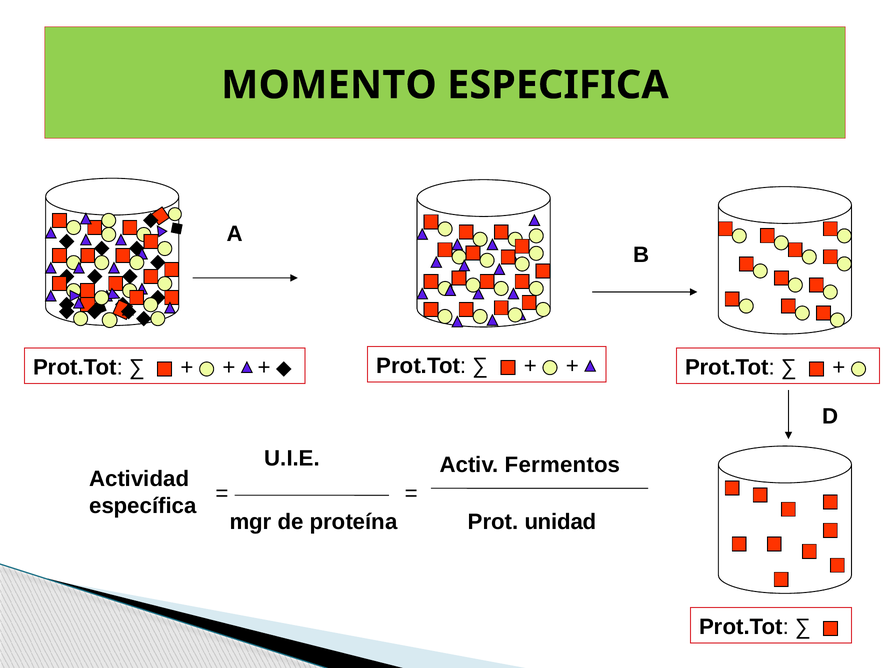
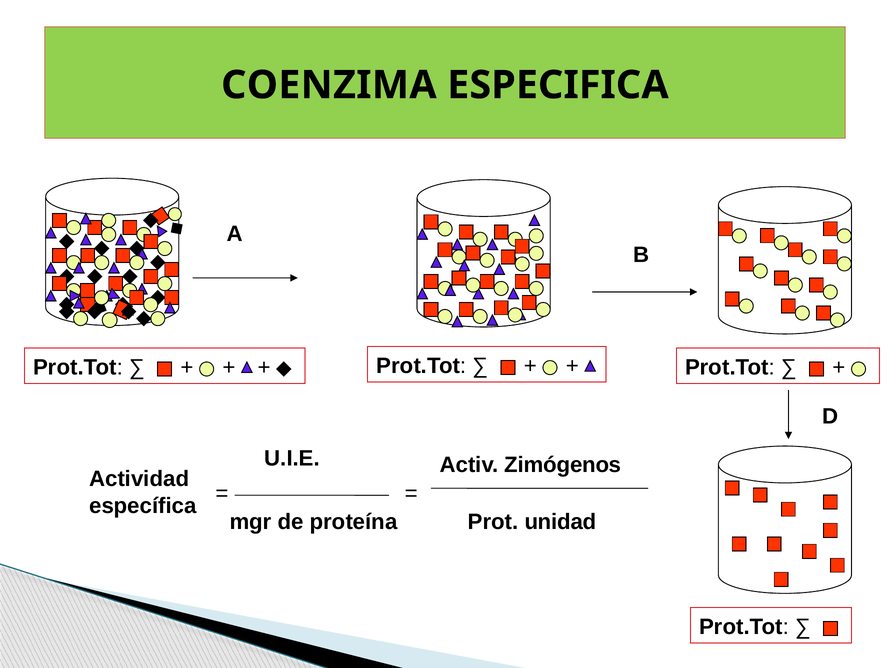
MOMENTO: MOMENTO -> COENZIMA
Fermentos: Fermentos -> Zimógenos
